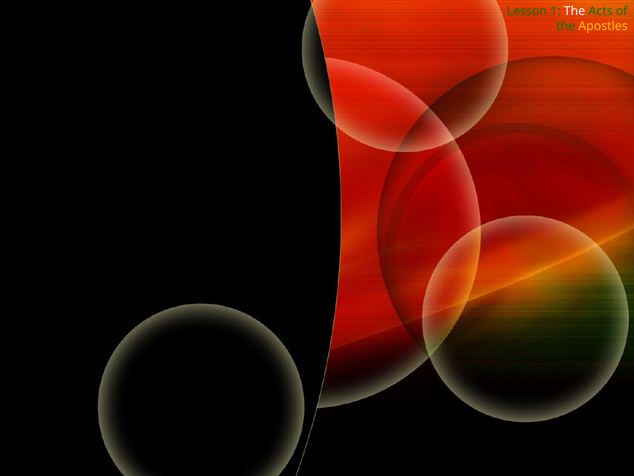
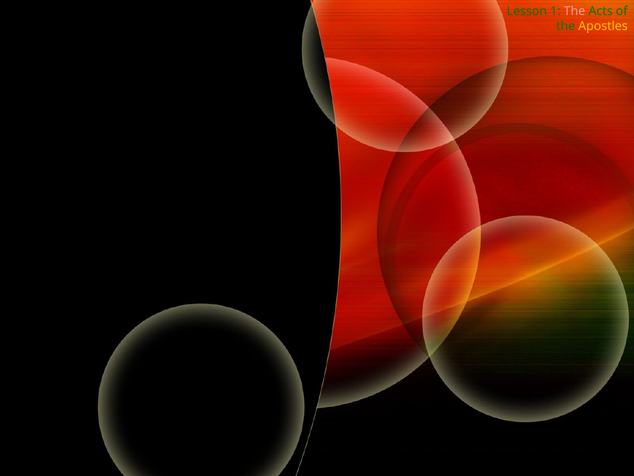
The at (575, 11) colour: white -> pink
